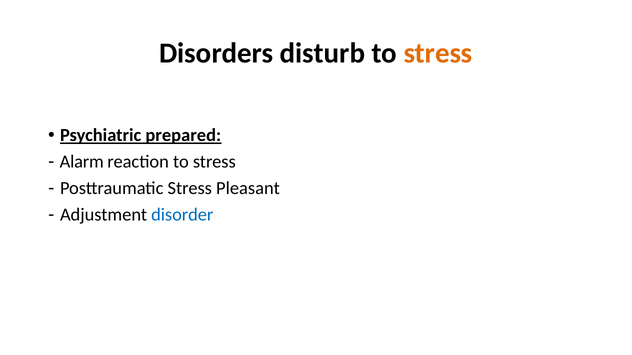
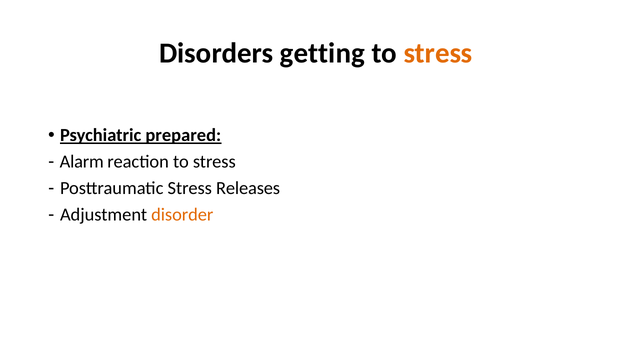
disturb: disturb -> getting
Pleasant: Pleasant -> Releases
disorder colour: blue -> orange
